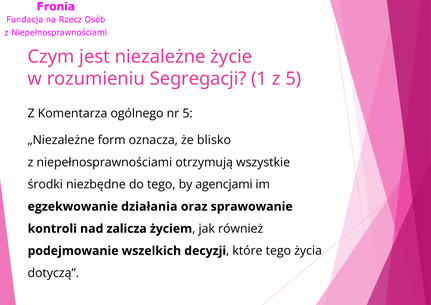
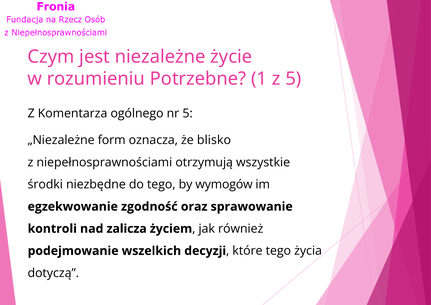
Segregacji: Segregacji -> Potrzebne
agencjami: agencjami -> wymogów
działania: działania -> zgodność
